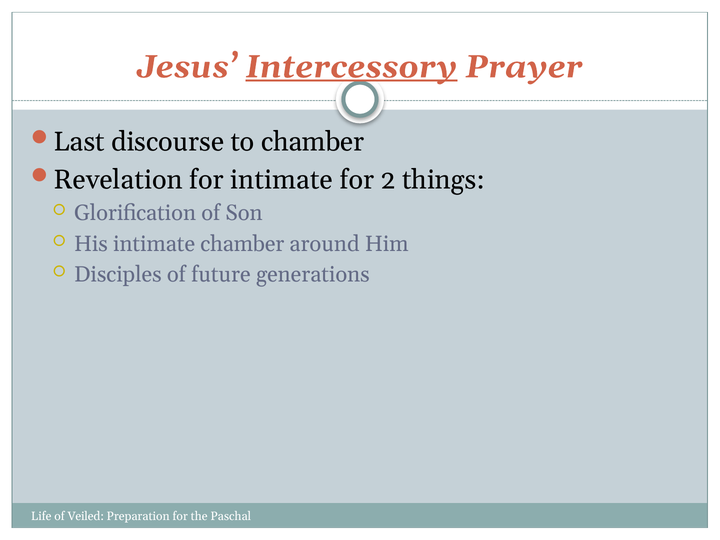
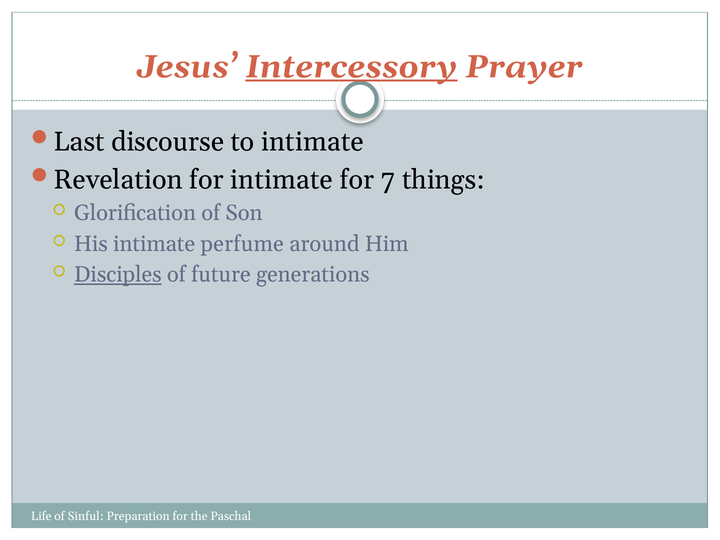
to chamber: chamber -> intimate
2: 2 -> 7
intimate chamber: chamber -> perfume
Disciples underline: none -> present
Veiled: Veiled -> Sinful
